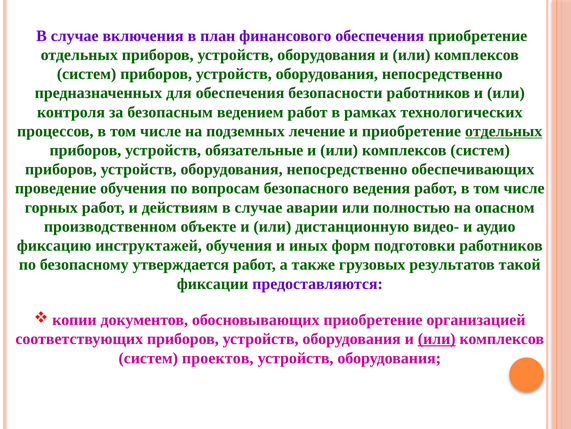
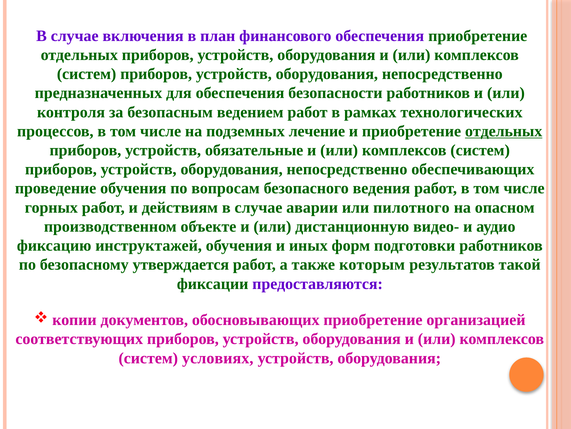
полностью: полностью -> пилотного
грузовых: грузовых -> которым
или at (437, 338) underline: present -> none
проектов: проектов -> условиях
